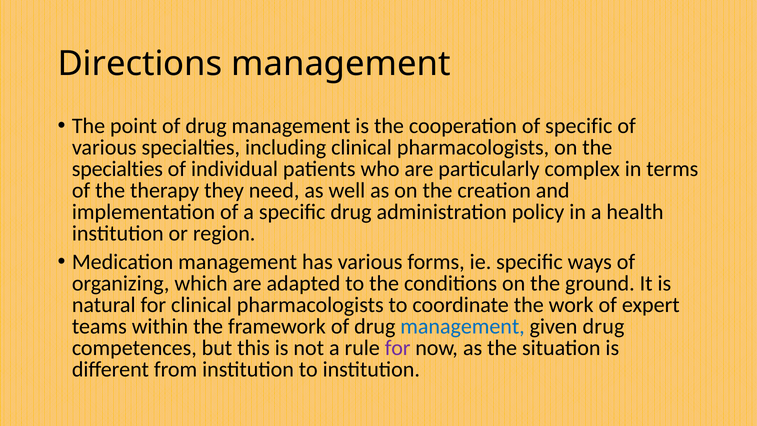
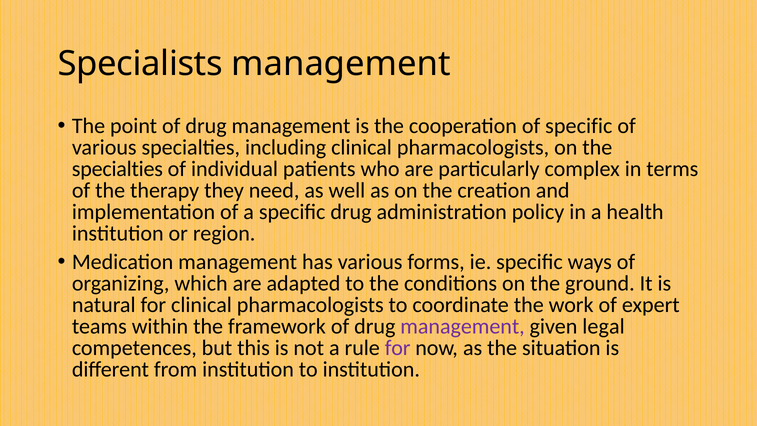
Directions: Directions -> Specialists
management at (463, 326) colour: blue -> purple
given drug: drug -> legal
